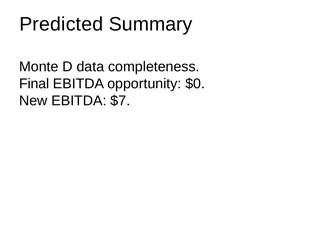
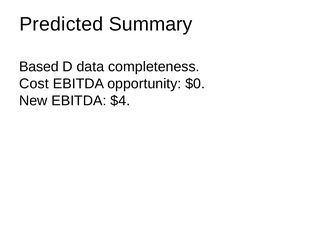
Monte: Monte -> Based
Final: Final -> Cost
$7: $7 -> $4
